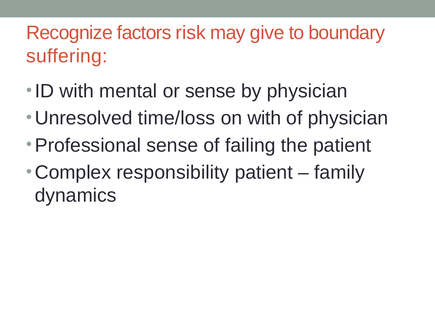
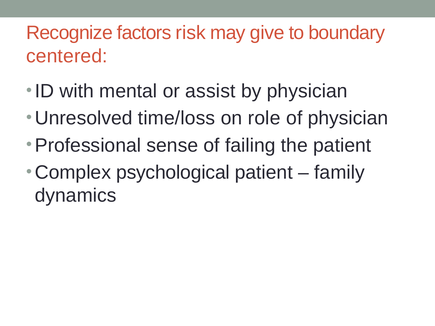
suffering: suffering -> centered
or sense: sense -> assist
on with: with -> role
responsibility: responsibility -> psychological
